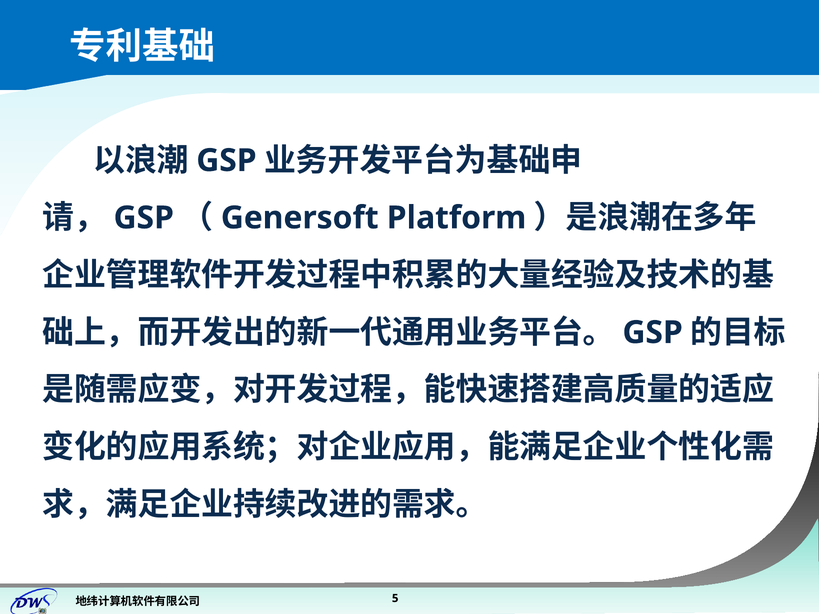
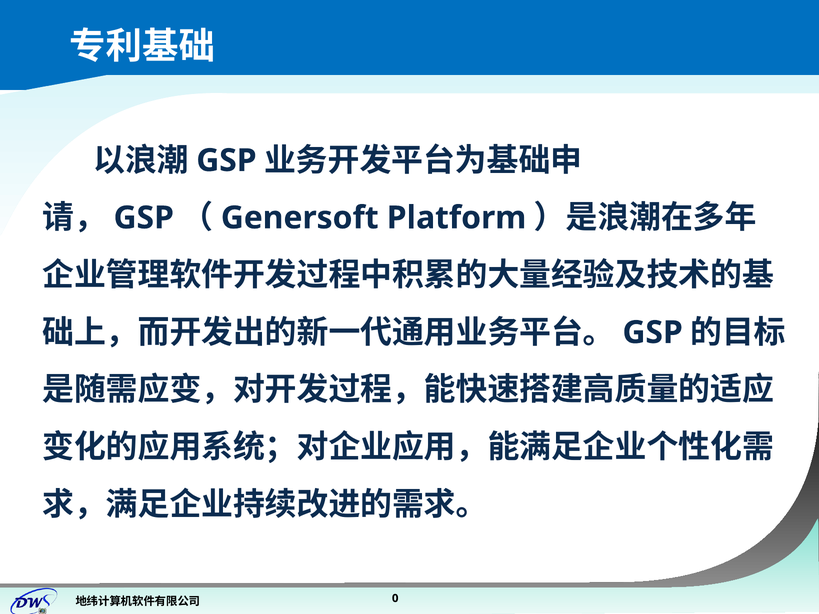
5: 5 -> 0
